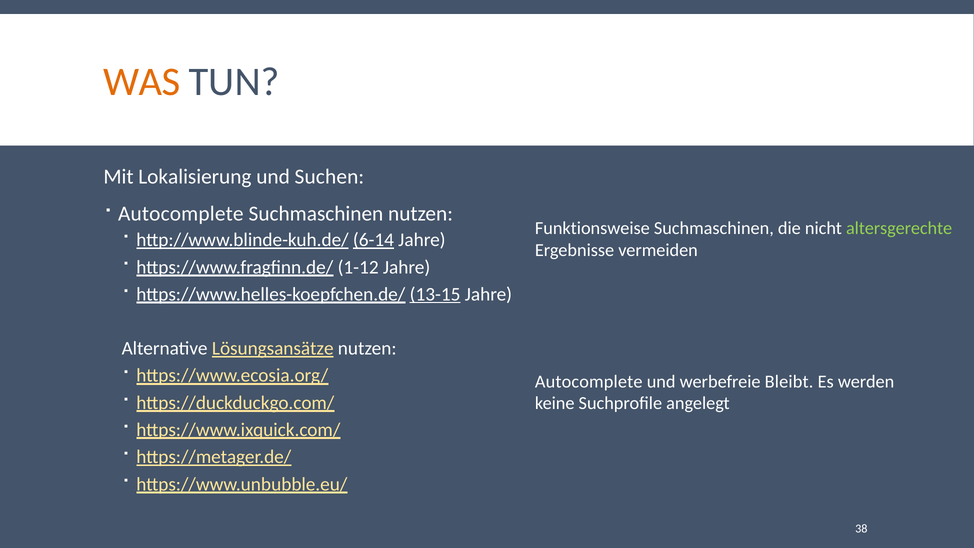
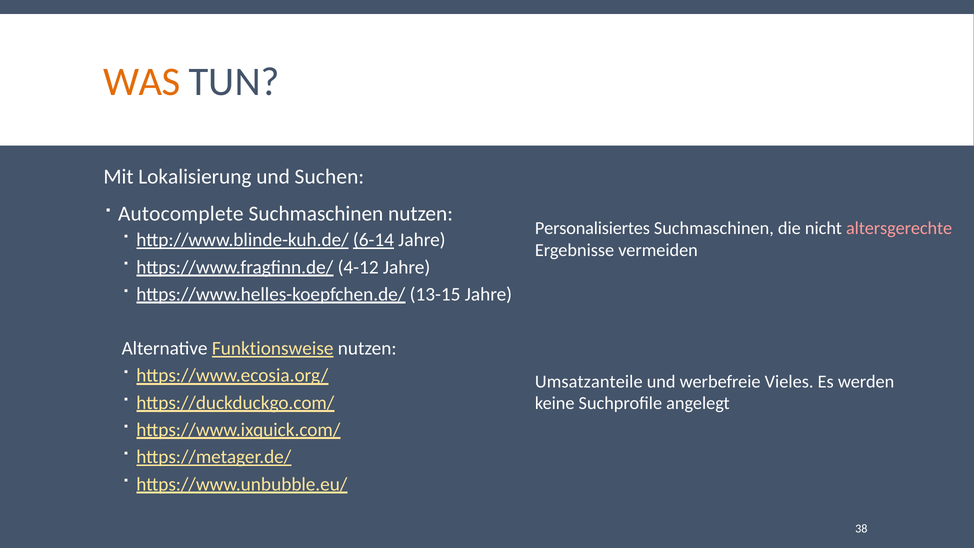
Funktionsweise: Funktionsweise -> Personalisiertes
altersgerechte colour: light green -> pink
1-12: 1-12 -> 4-12
13-15 underline: present -> none
Lösungsansätze: Lösungsansätze -> Funktionsweise
Autocomplete at (589, 381): Autocomplete -> Umsatzanteile
Bleibt: Bleibt -> Vieles
